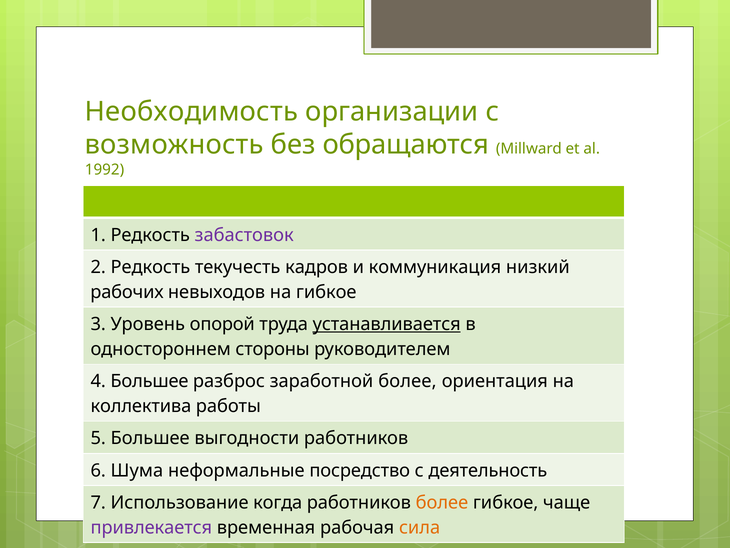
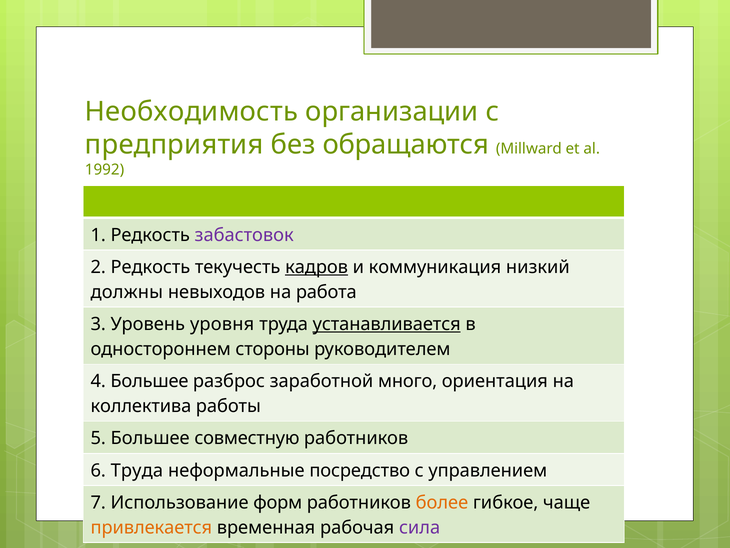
возможность: возможность -> предприятия
кадров underline: none -> present
рабочих: рабочих -> должны
на гибкое: гибкое -> работа
опорой: опорой -> уровня
заработной более: более -> много
выгодности: выгодности -> совместную
6 Шума: Шума -> Труда
деятельность: деятельность -> управлением
когда: когда -> форм
привлекается colour: purple -> orange
сила colour: orange -> purple
